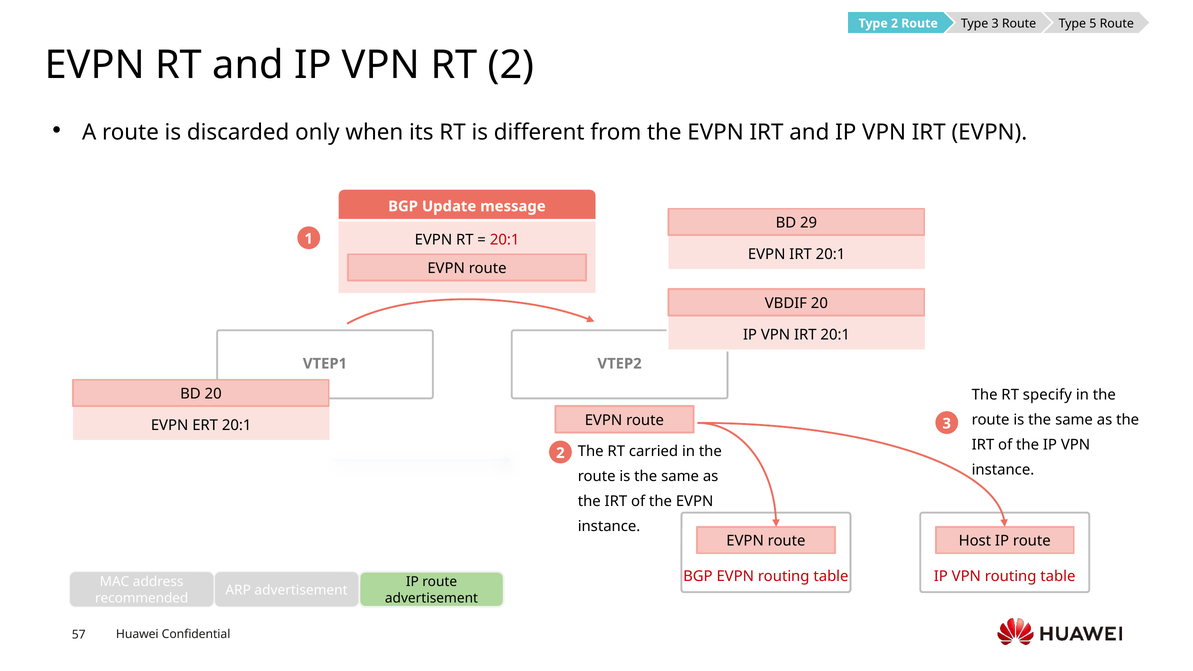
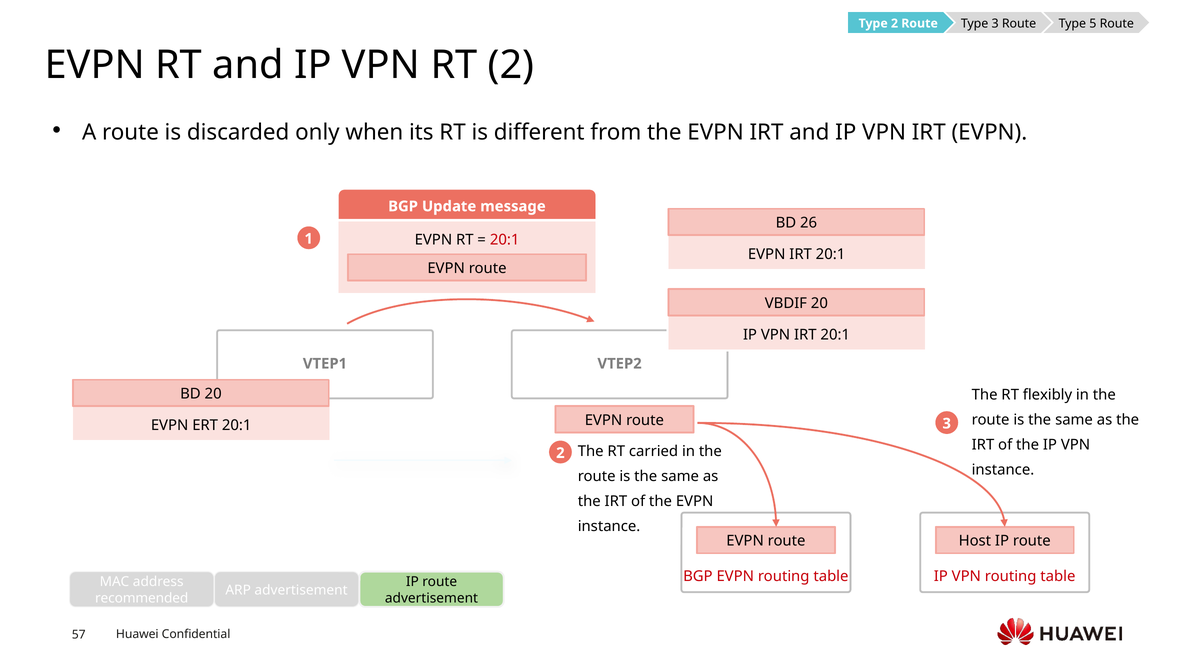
29: 29 -> 26
specify: specify -> flexibly
